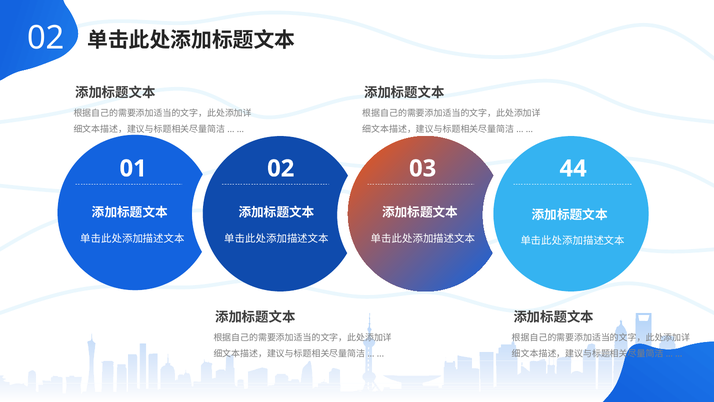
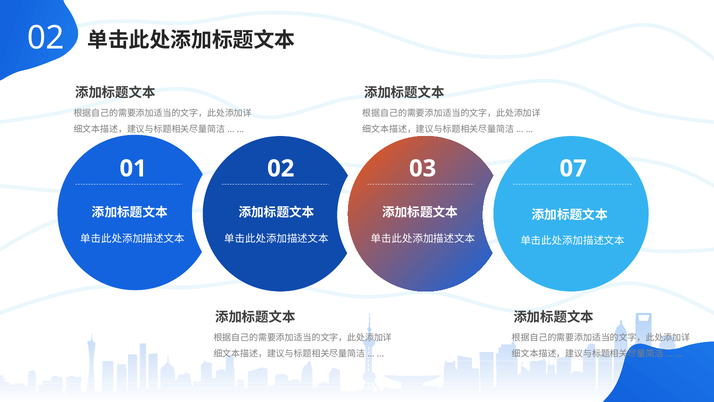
44: 44 -> 07
